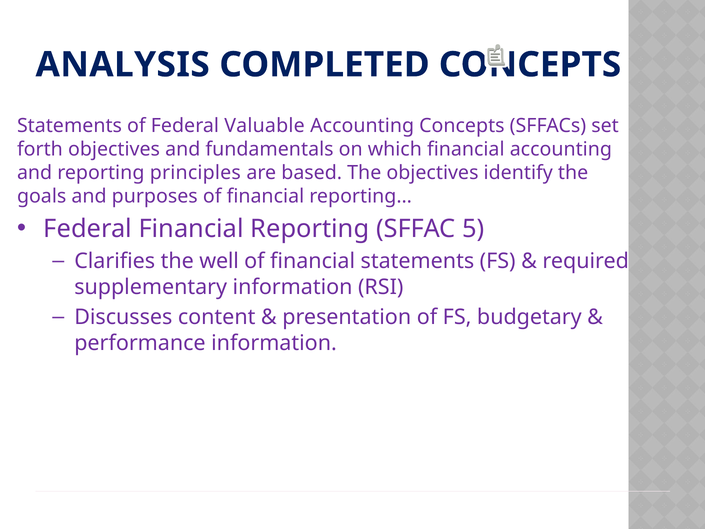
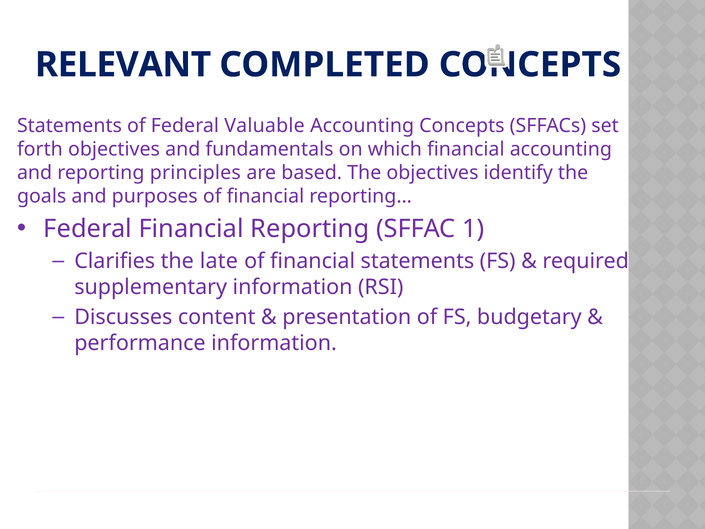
ANALYSIS: ANALYSIS -> RELEVANT
5: 5 -> 1
well: well -> late
